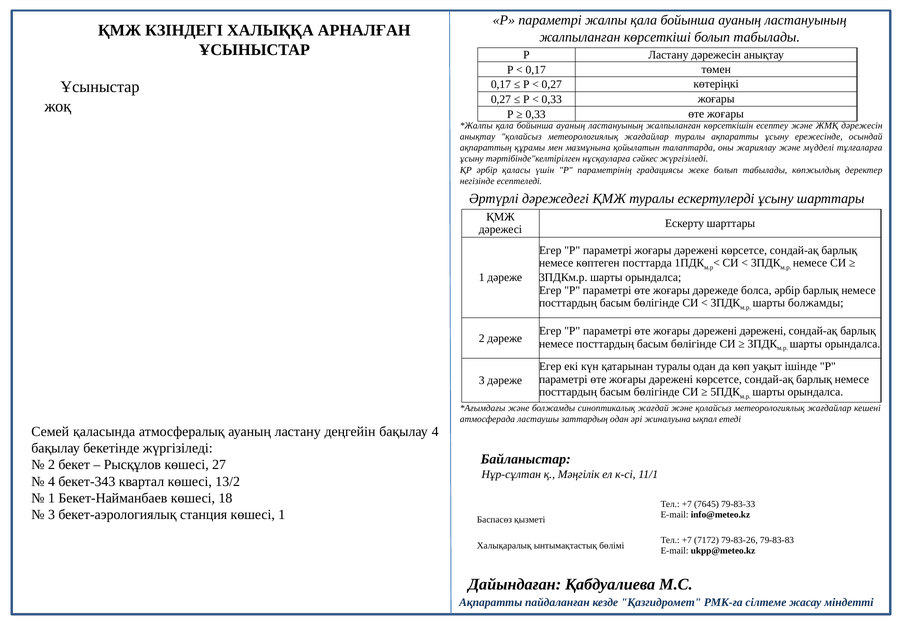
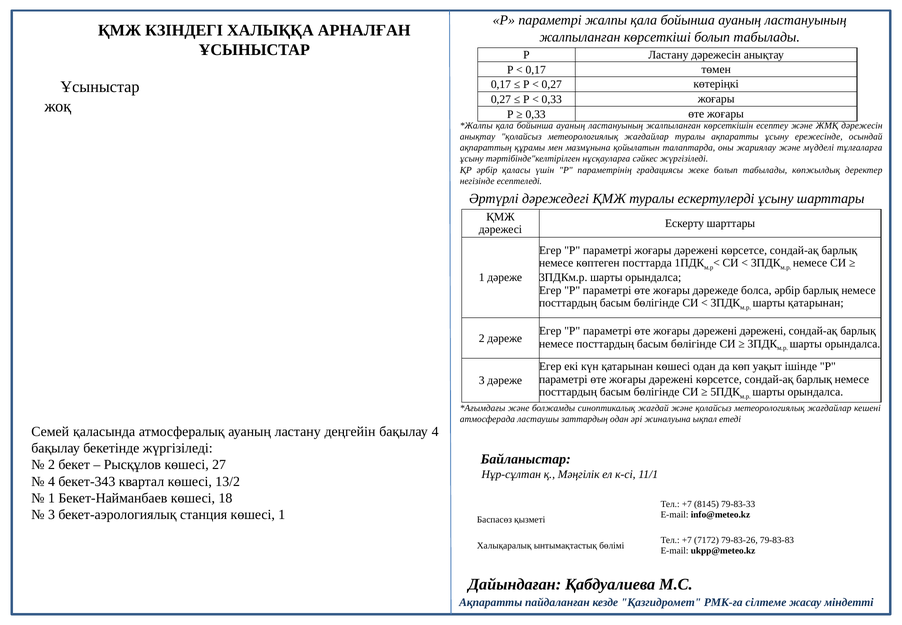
шарты болжамды: болжамды -> қатарынан
қатарынан туралы: туралы -> көшесі
7645: 7645 -> 8145
